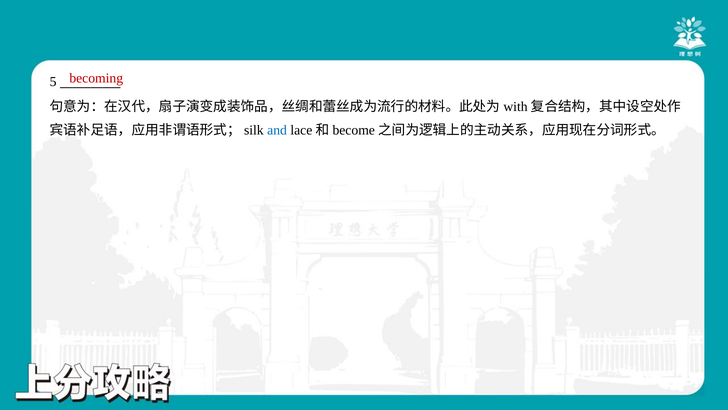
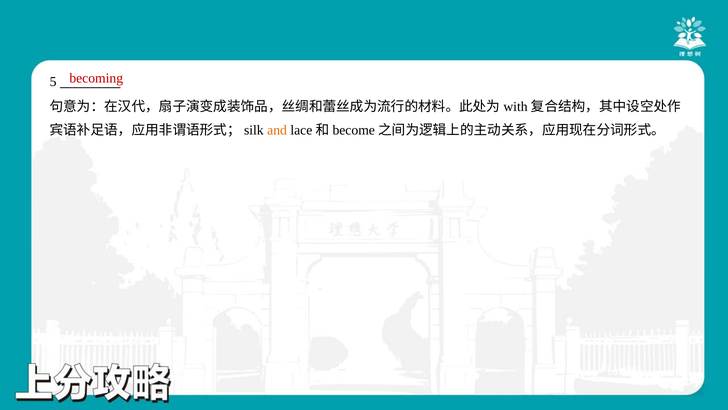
and colour: blue -> orange
